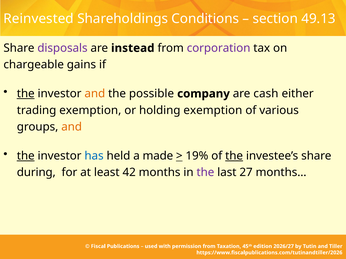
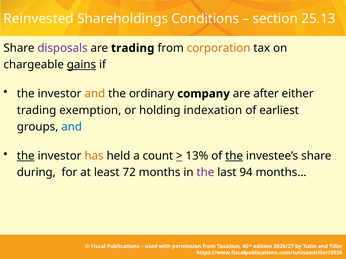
49.13: 49.13 -> 25.13
are instead: instead -> trading
corporation colour: purple -> orange
gains underline: none -> present
the at (26, 94) underline: present -> none
possible: possible -> ordinary
cash: cash -> after
holding exemption: exemption -> indexation
various: various -> earliest
and at (72, 127) colour: orange -> blue
has colour: blue -> orange
made: made -> count
19%: 19% -> 13%
42: 42 -> 72
27: 27 -> 94
